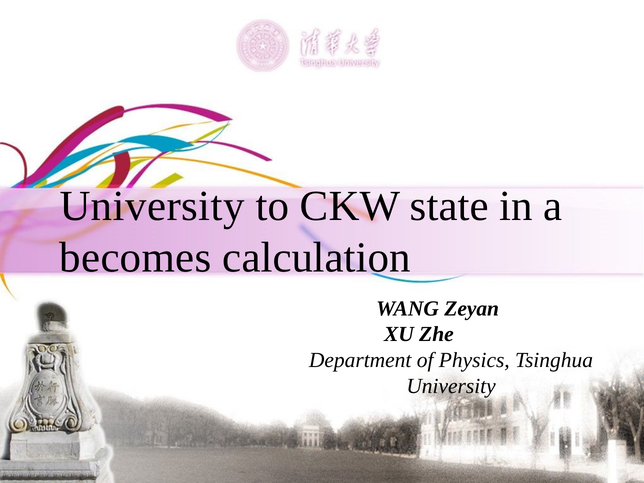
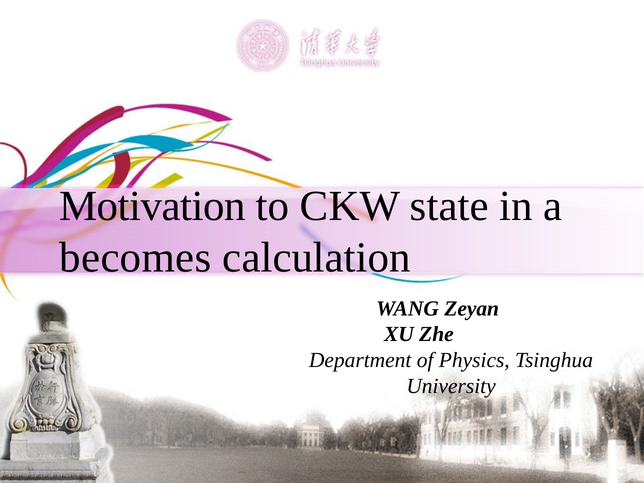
University at (152, 206): University -> Motivation
